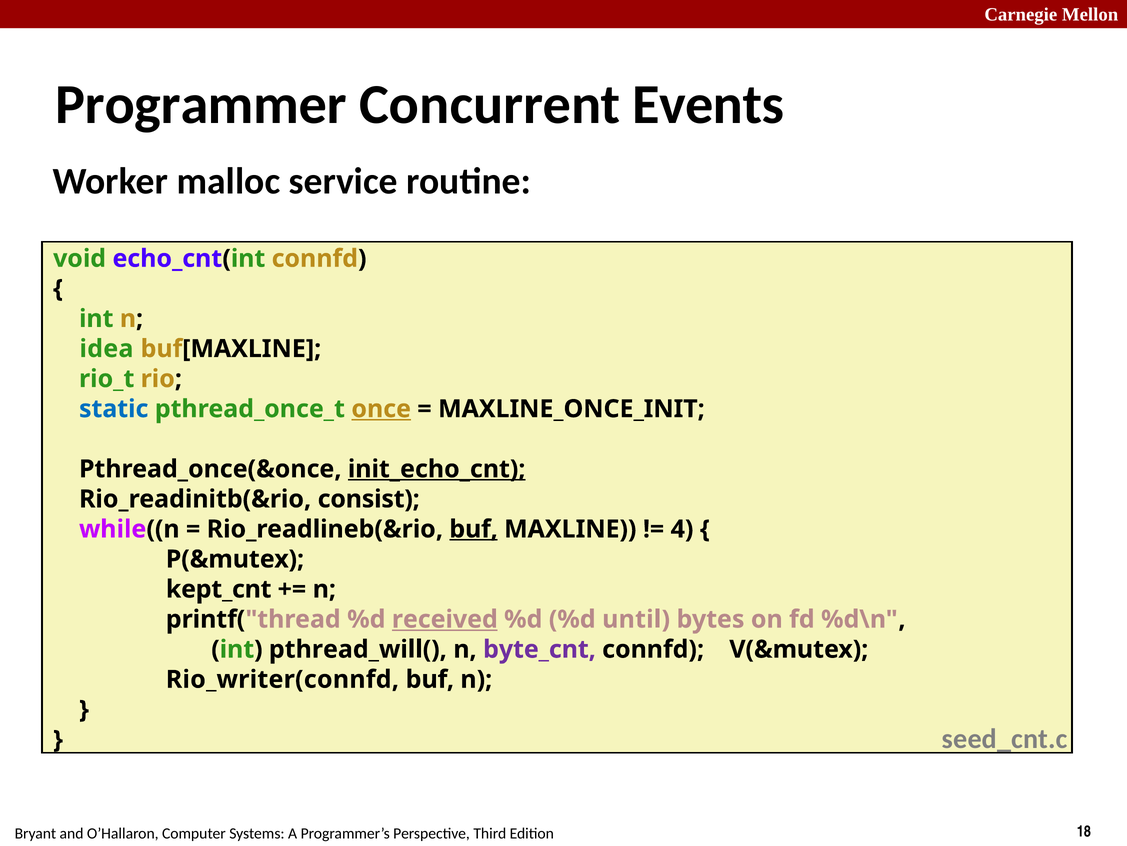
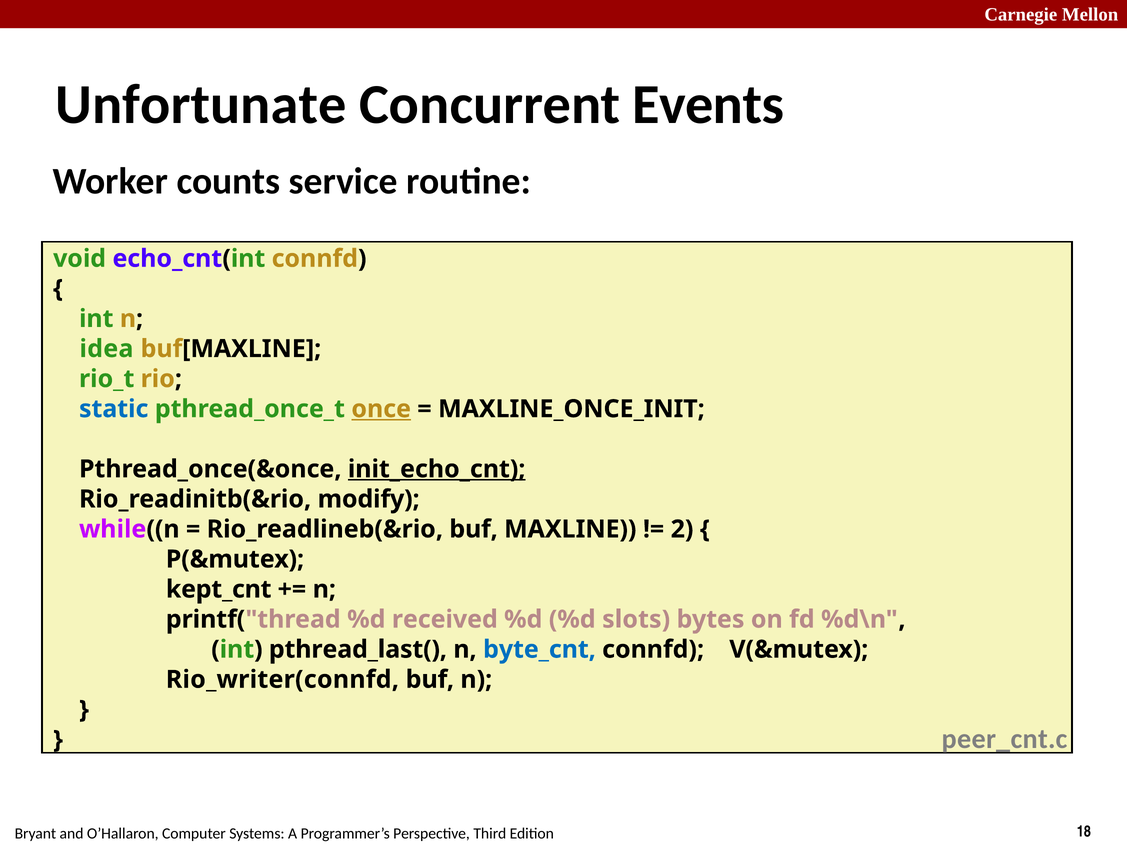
Programmer: Programmer -> Unfortunate
malloc: malloc -> counts
consist: consist -> modify
buf at (474, 529) underline: present -> none
4: 4 -> 2
received underline: present -> none
until: until -> slots
pthread_will(: pthread_will( -> pthread_last(
byte_cnt colour: purple -> blue
seed_cnt.c: seed_cnt.c -> peer_cnt.c
